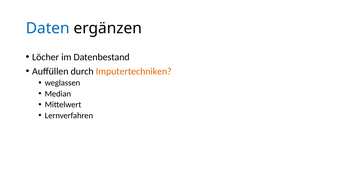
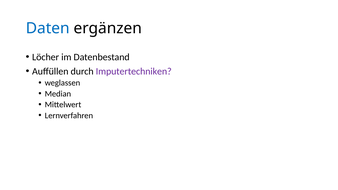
Imputertechniken colour: orange -> purple
